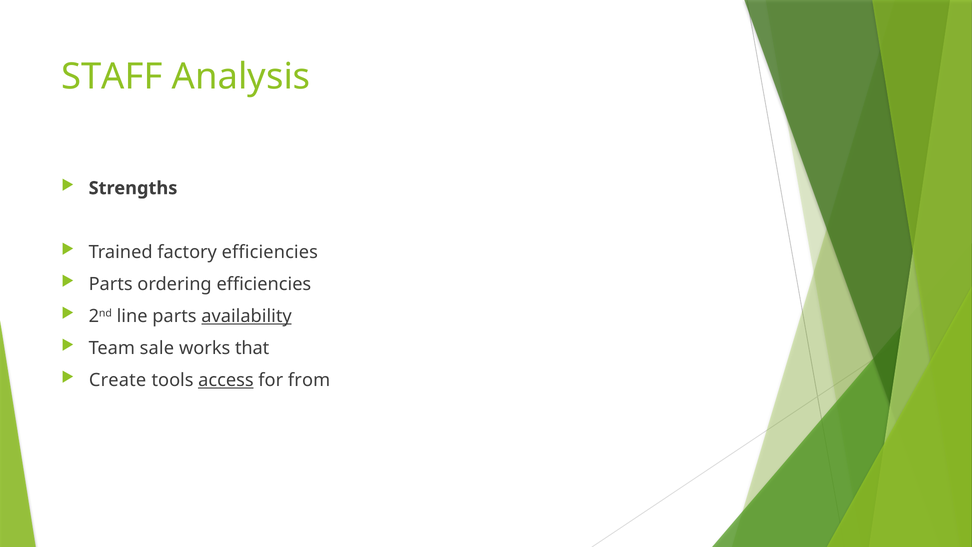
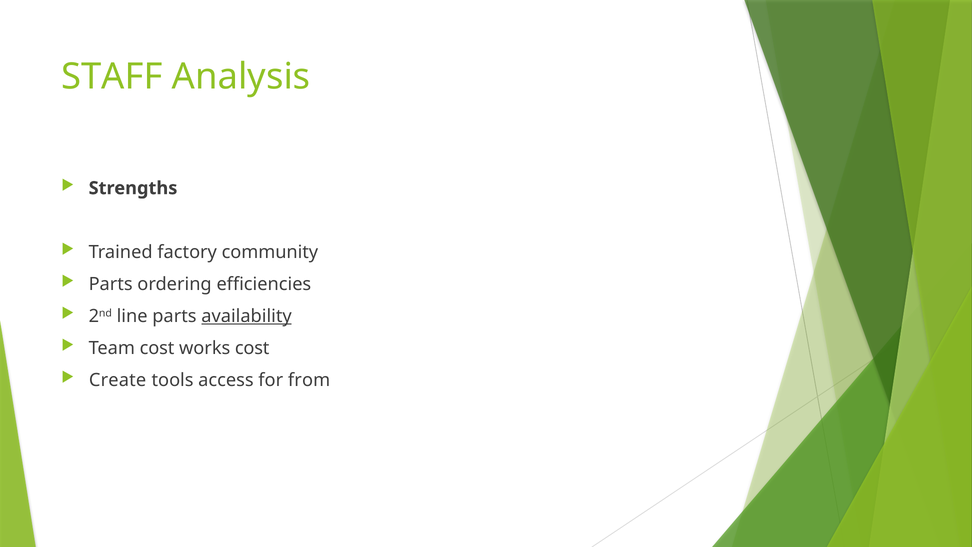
factory efficiencies: efficiencies -> community
Team sale: sale -> cost
works that: that -> cost
access underline: present -> none
